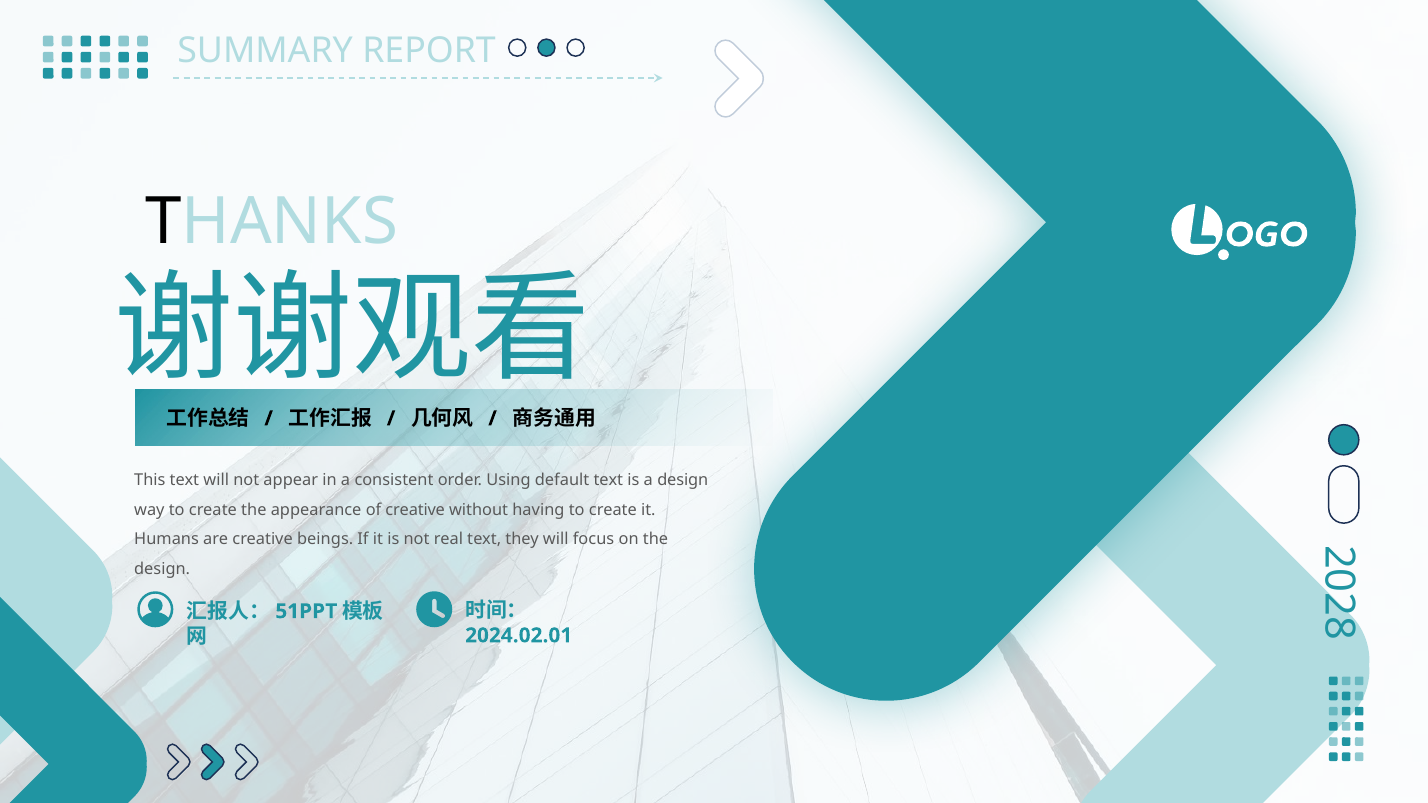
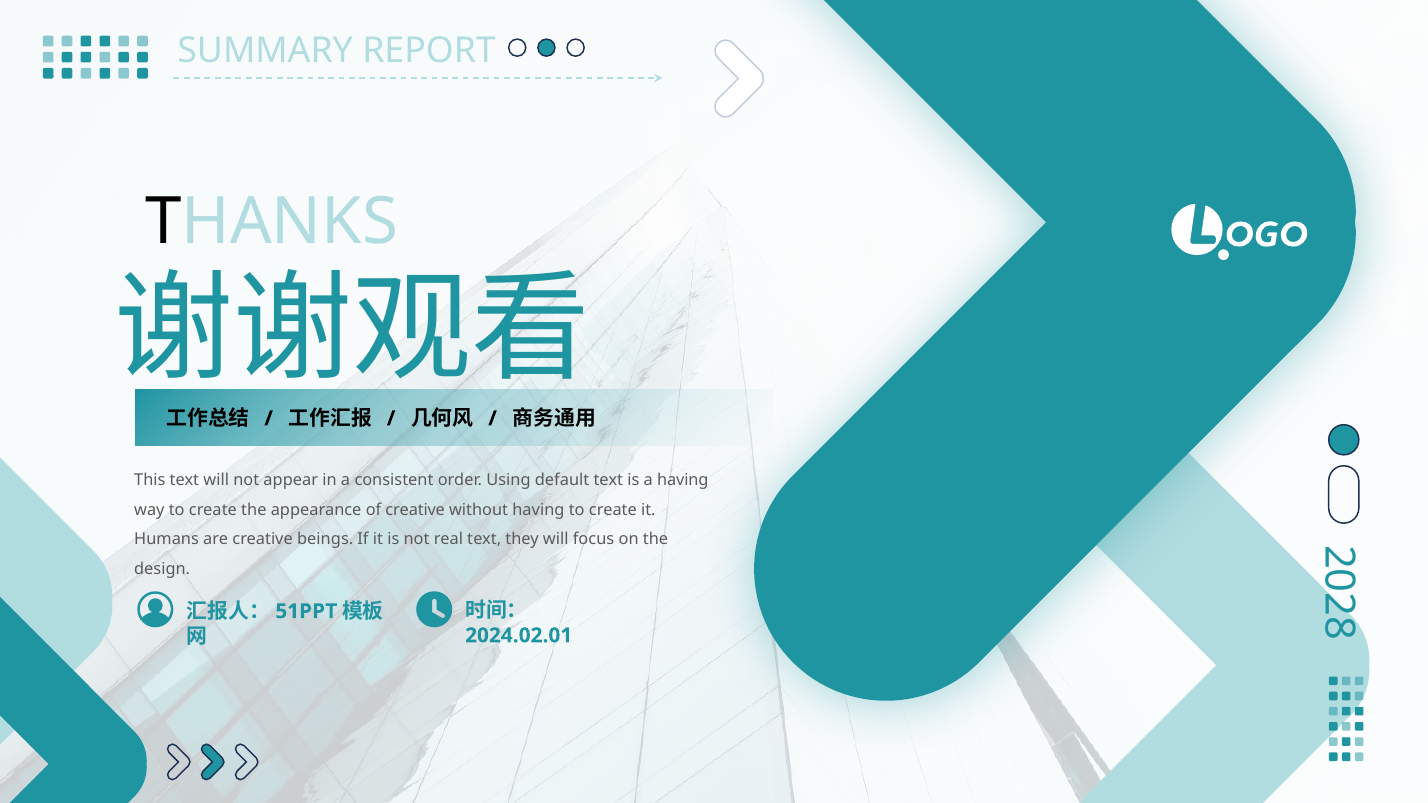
a design: design -> having
